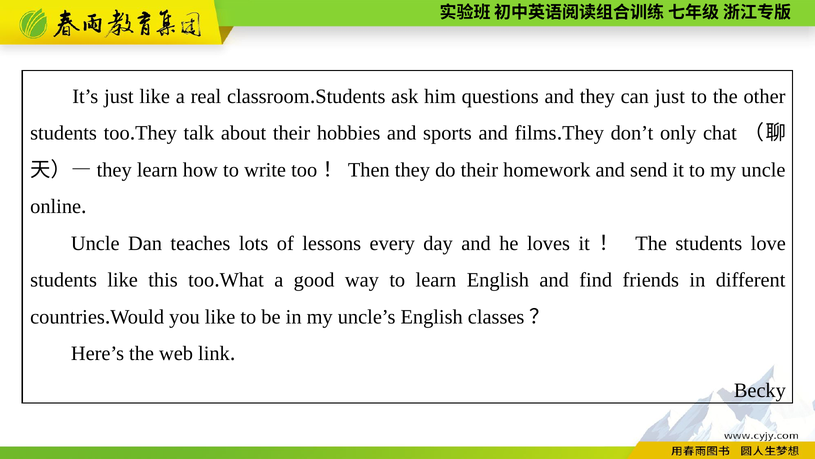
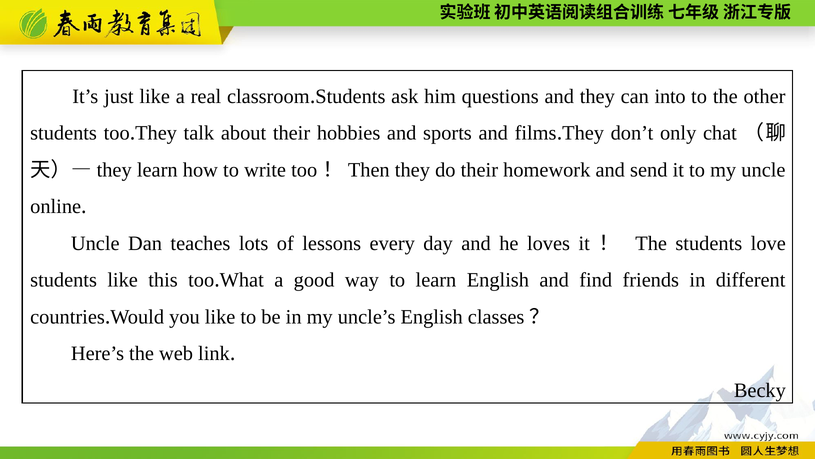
can just: just -> into
